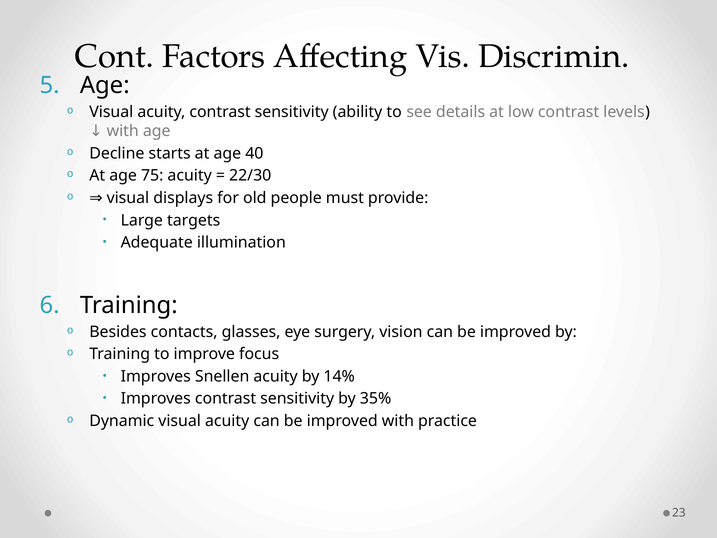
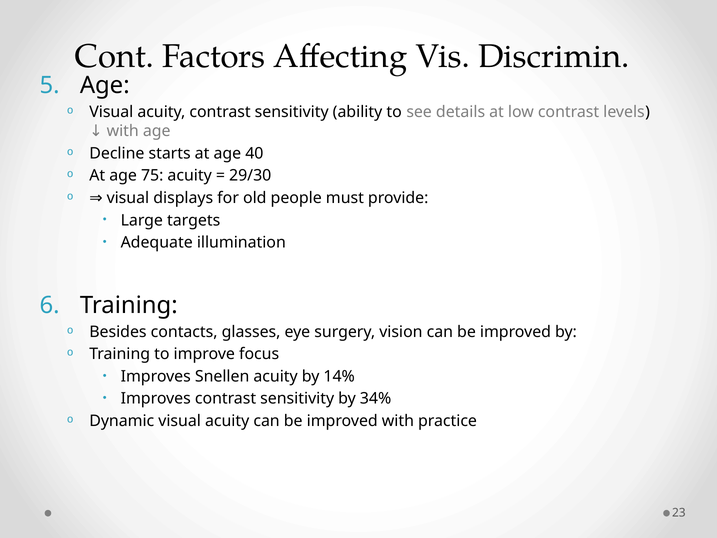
22/30: 22/30 -> 29/30
35%: 35% -> 34%
